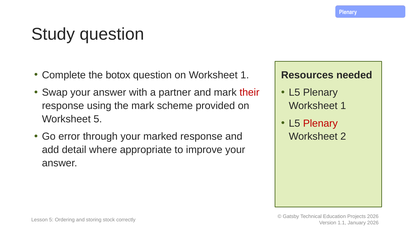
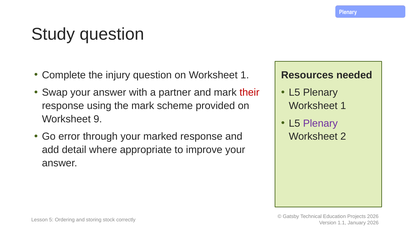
botox: botox -> injury
Worksheet 5: 5 -> 9
Plenary at (320, 124) colour: red -> purple
